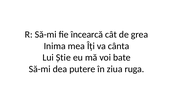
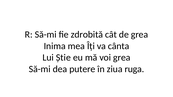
încearcă: încearcă -> zdrobită
voi bate: bate -> grea
